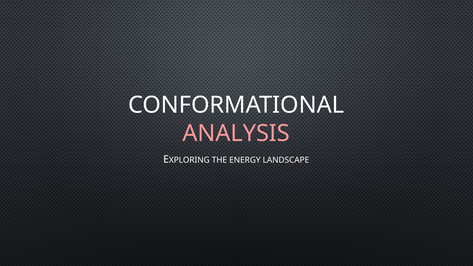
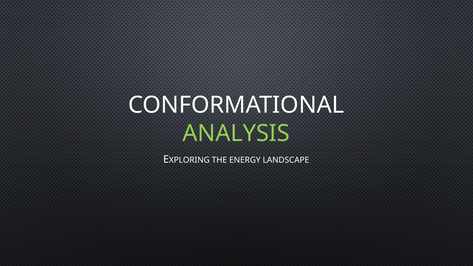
ANALYSIS colour: pink -> light green
